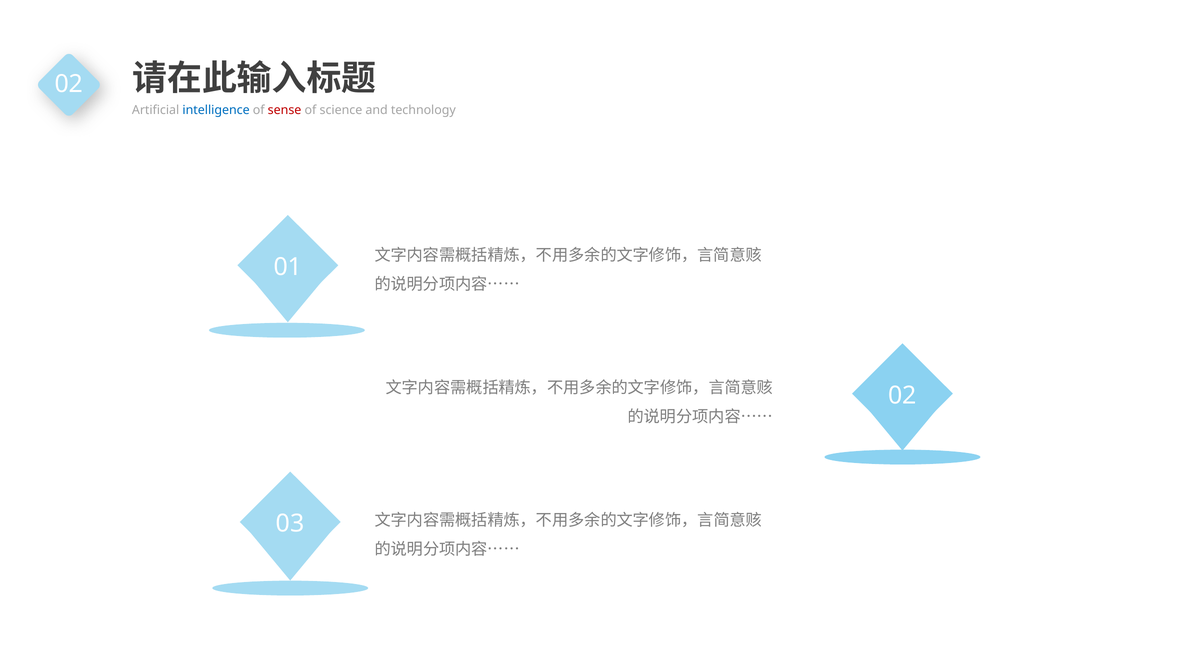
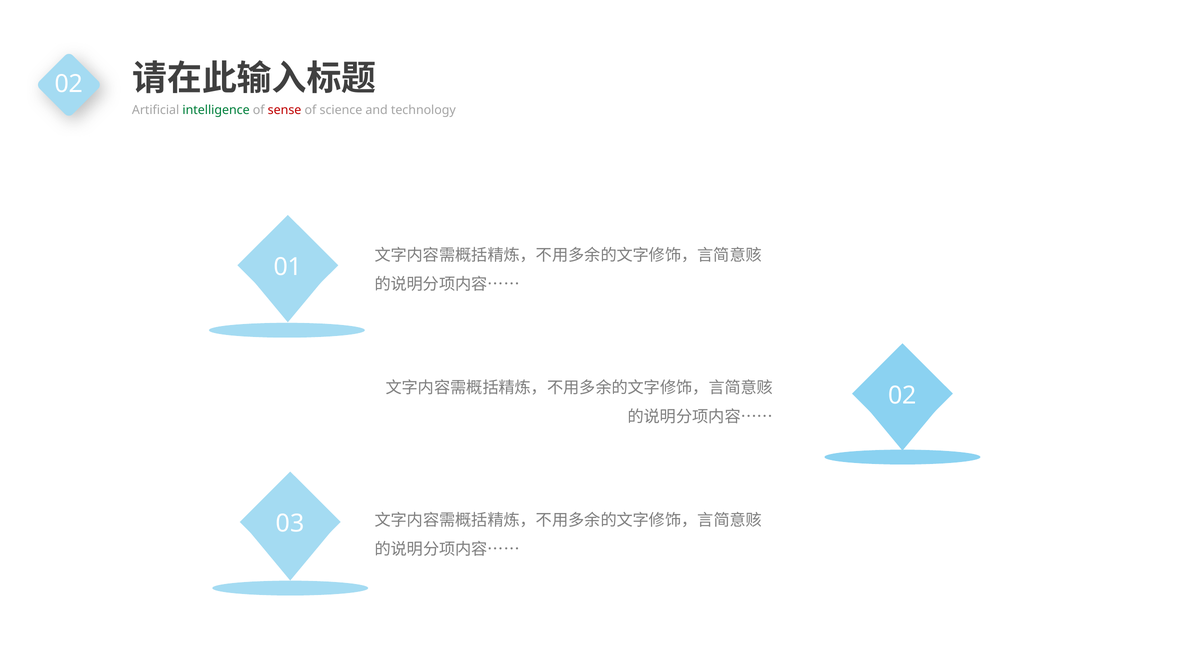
intelligence colour: blue -> green
